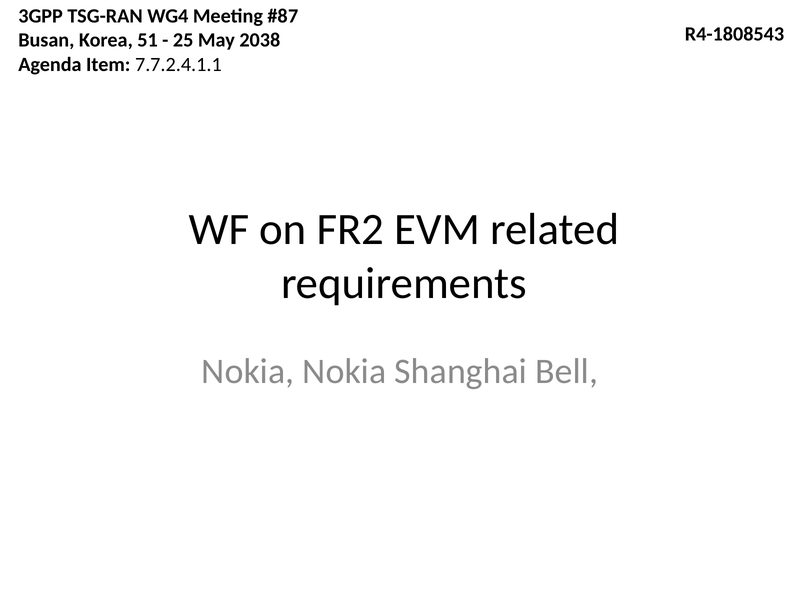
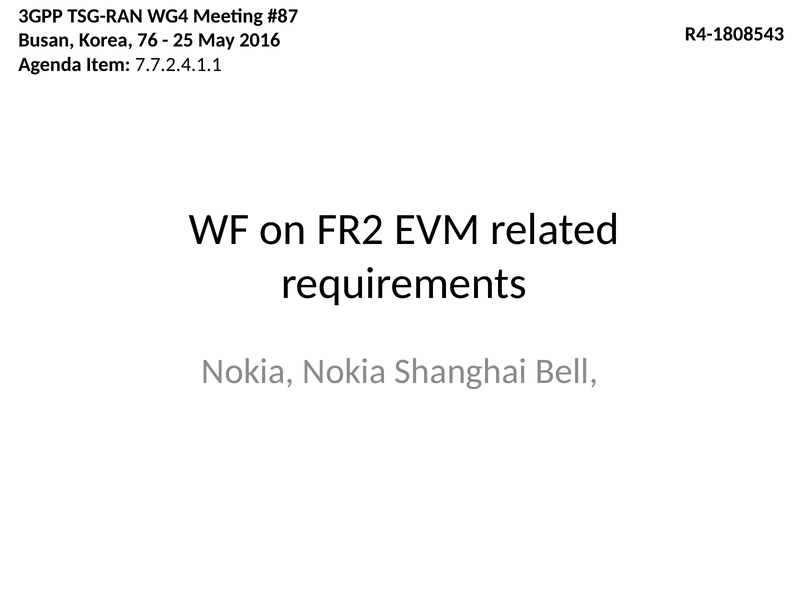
51: 51 -> 76
2038: 2038 -> 2016
